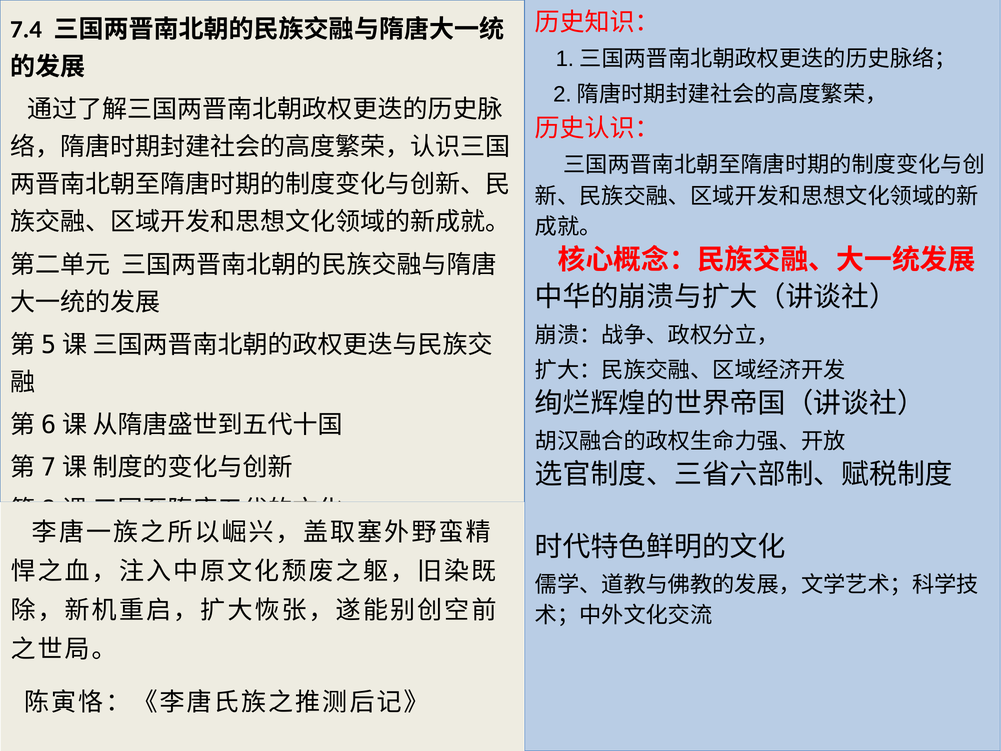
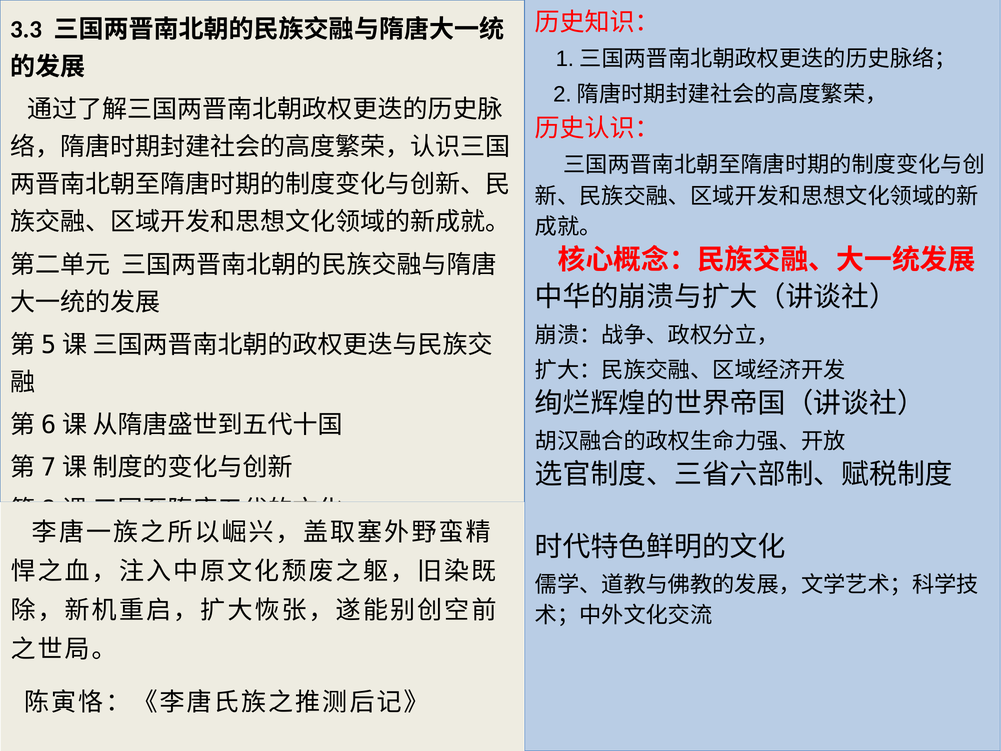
7.4: 7.4 -> 3.3
